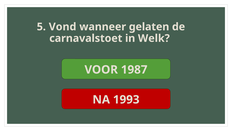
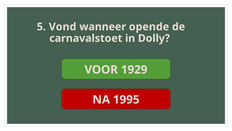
gelaten: gelaten -> opende
Welk: Welk -> Dolly
1987: 1987 -> 1929
1993: 1993 -> 1995
